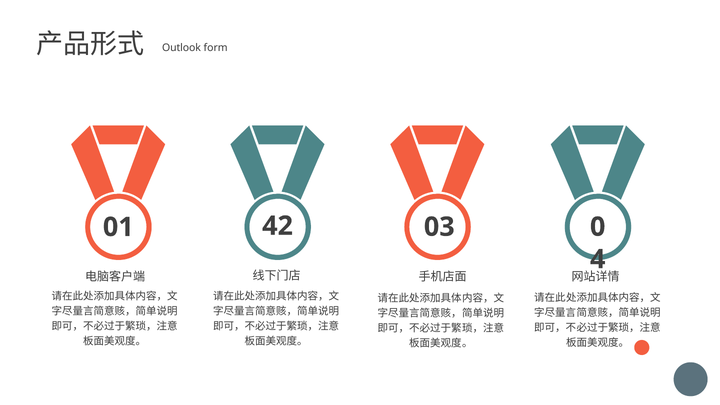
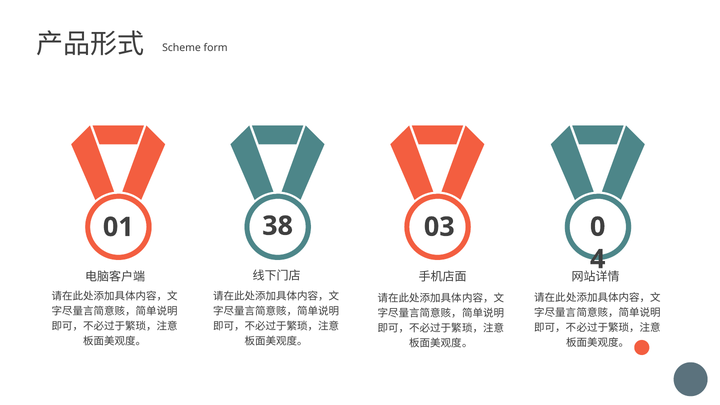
Outlook: Outlook -> Scheme
42: 42 -> 38
